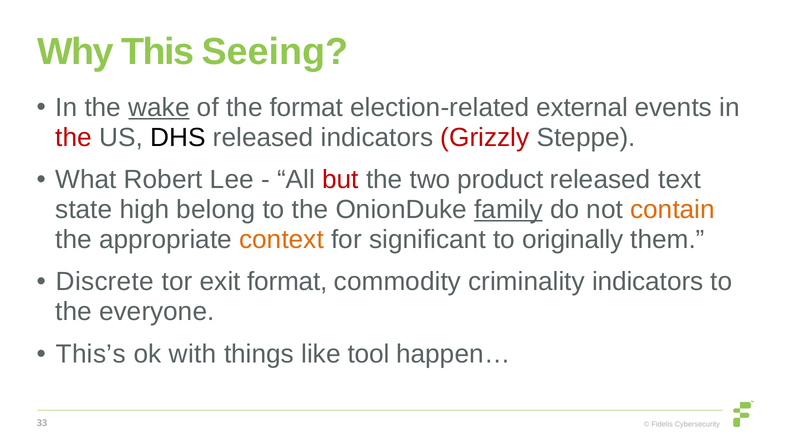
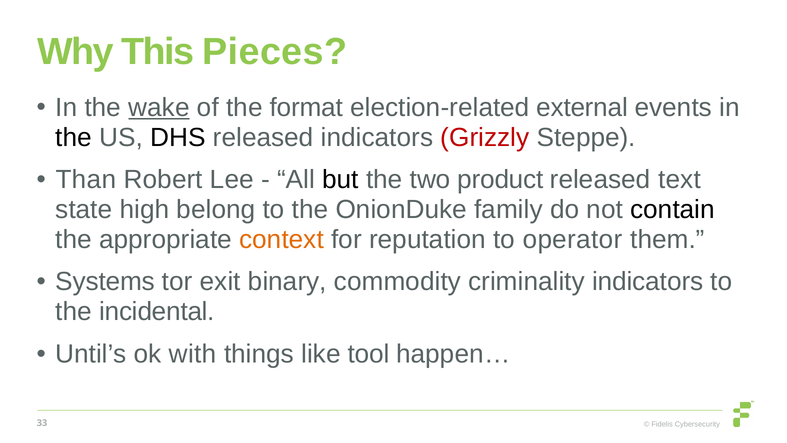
Seeing: Seeing -> Pieces
the at (74, 137) colour: red -> black
What: What -> Than
but colour: red -> black
family underline: present -> none
contain colour: orange -> black
significant: significant -> reputation
originally: originally -> operator
Discrete: Discrete -> Systems
exit format: format -> binary
everyone: everyone -> incidental
This’s: This’s -> Until’s
